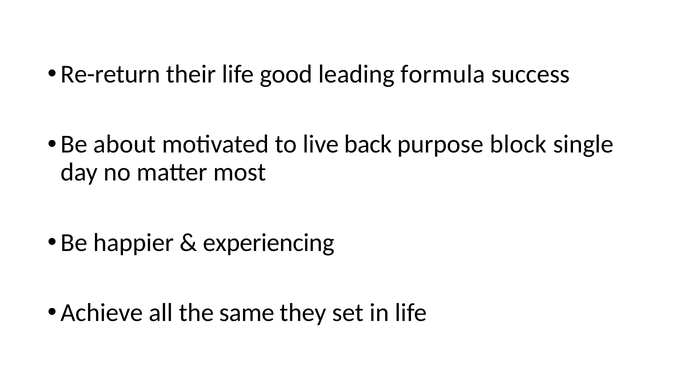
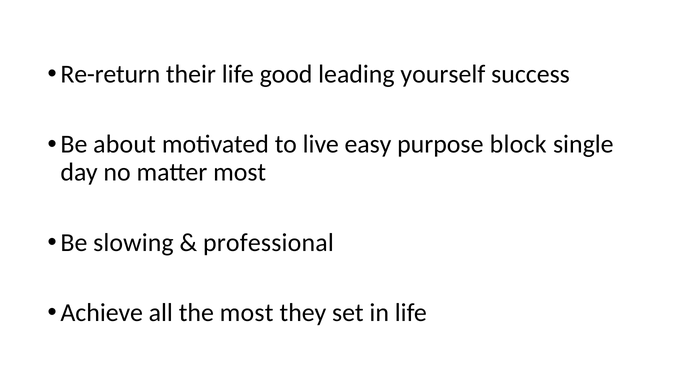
formula: formula -> yourself
back: back -> easy
happier: happier -> slowing
experiencing: experiencing -> professional
the same: same -> most
